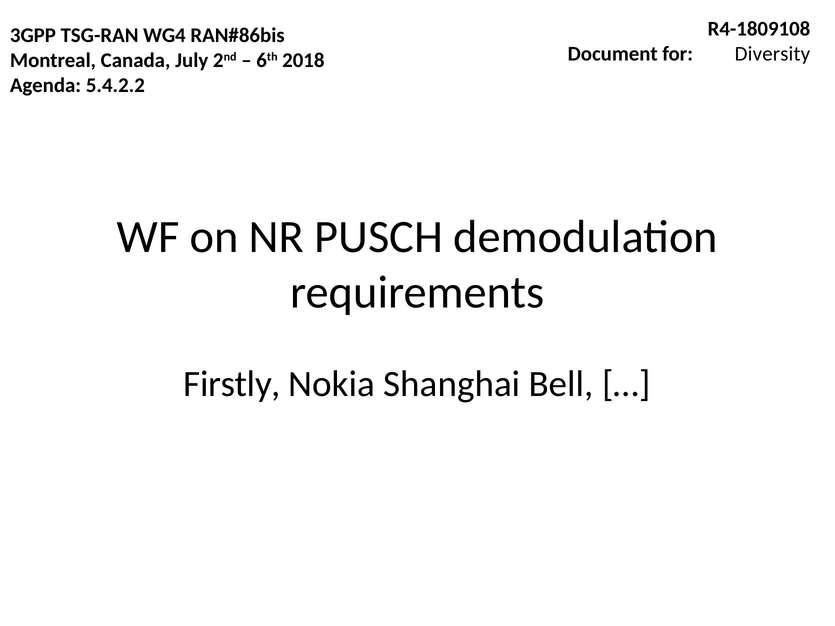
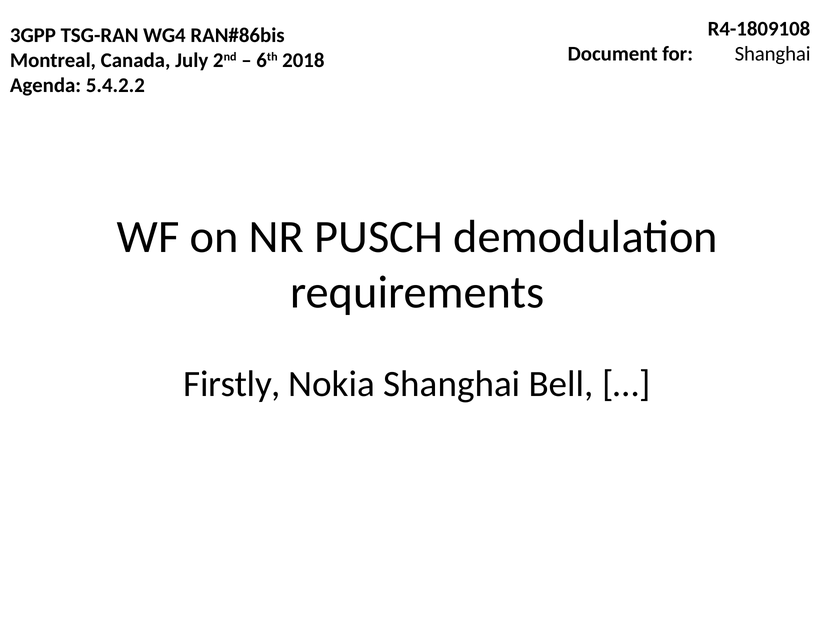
for Diversity: Diversity -> Shanghai
